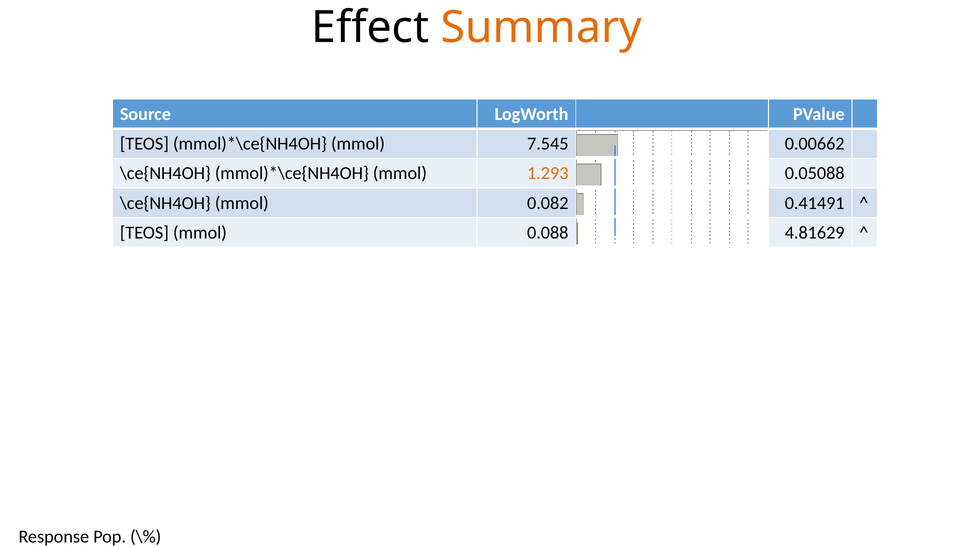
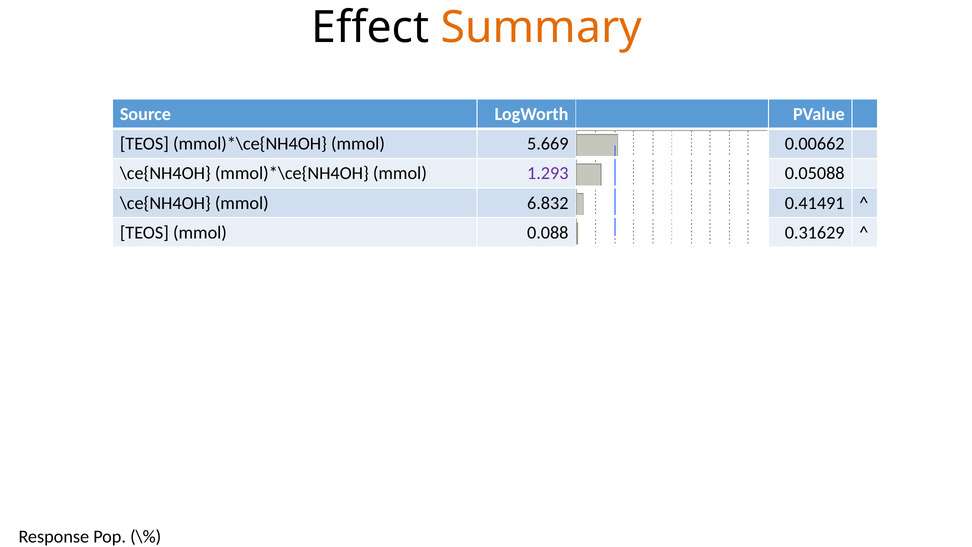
7.545: 7.545 -> 5.669
1.293 colour: orange -> purple
0.082: 0.082 -> 6.832
4.81629: 4.81629 -> 0.31629
